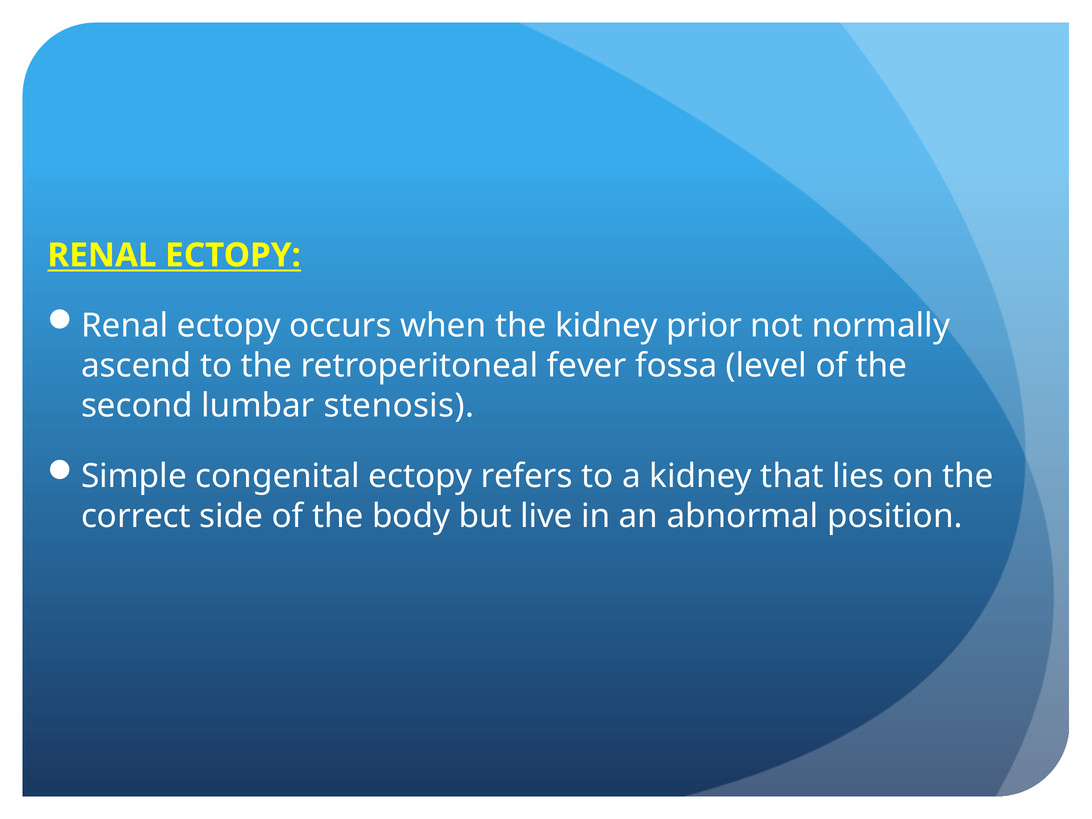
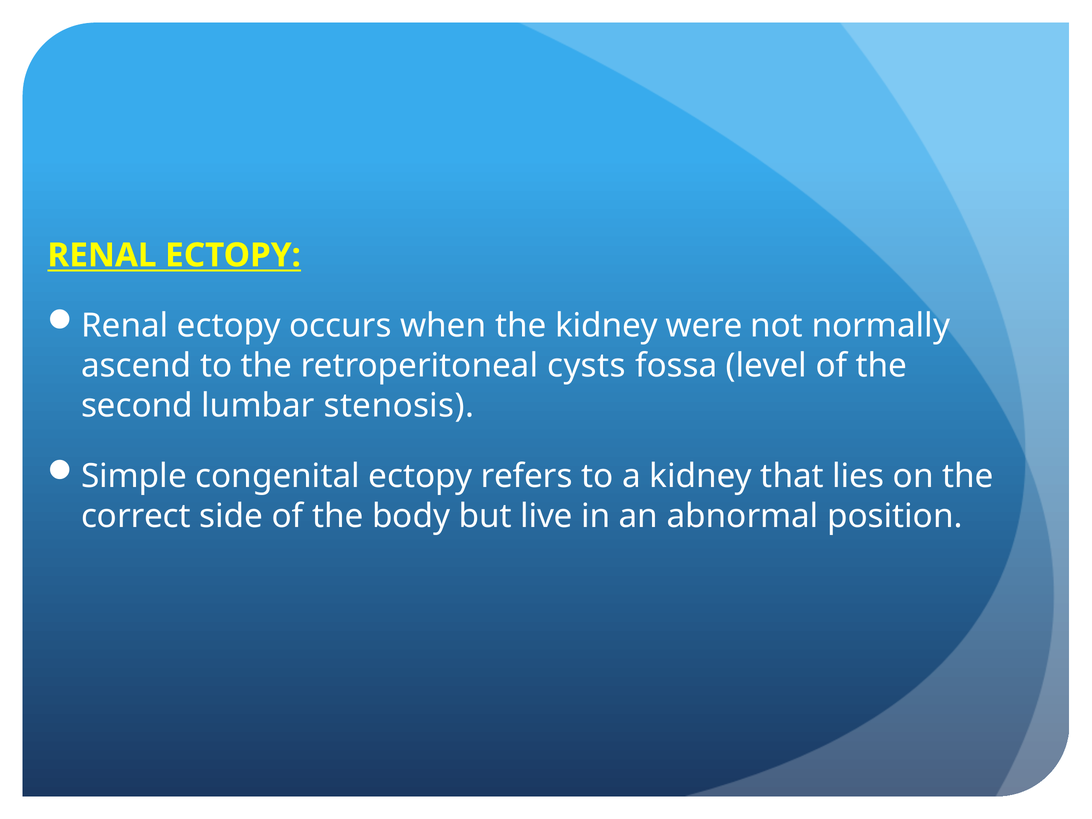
prior: prior -> were
fever: fever -> cysts
